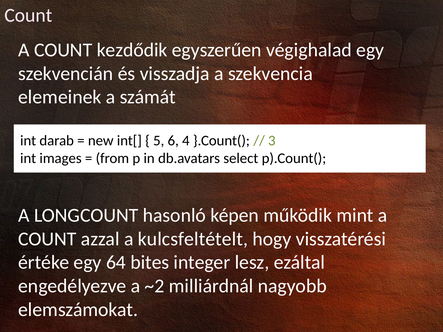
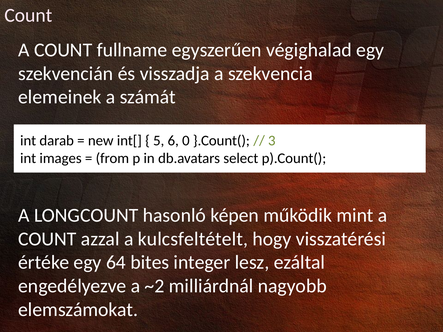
kezdődik: kezdődik -> fullname
4: 4 -> 0
